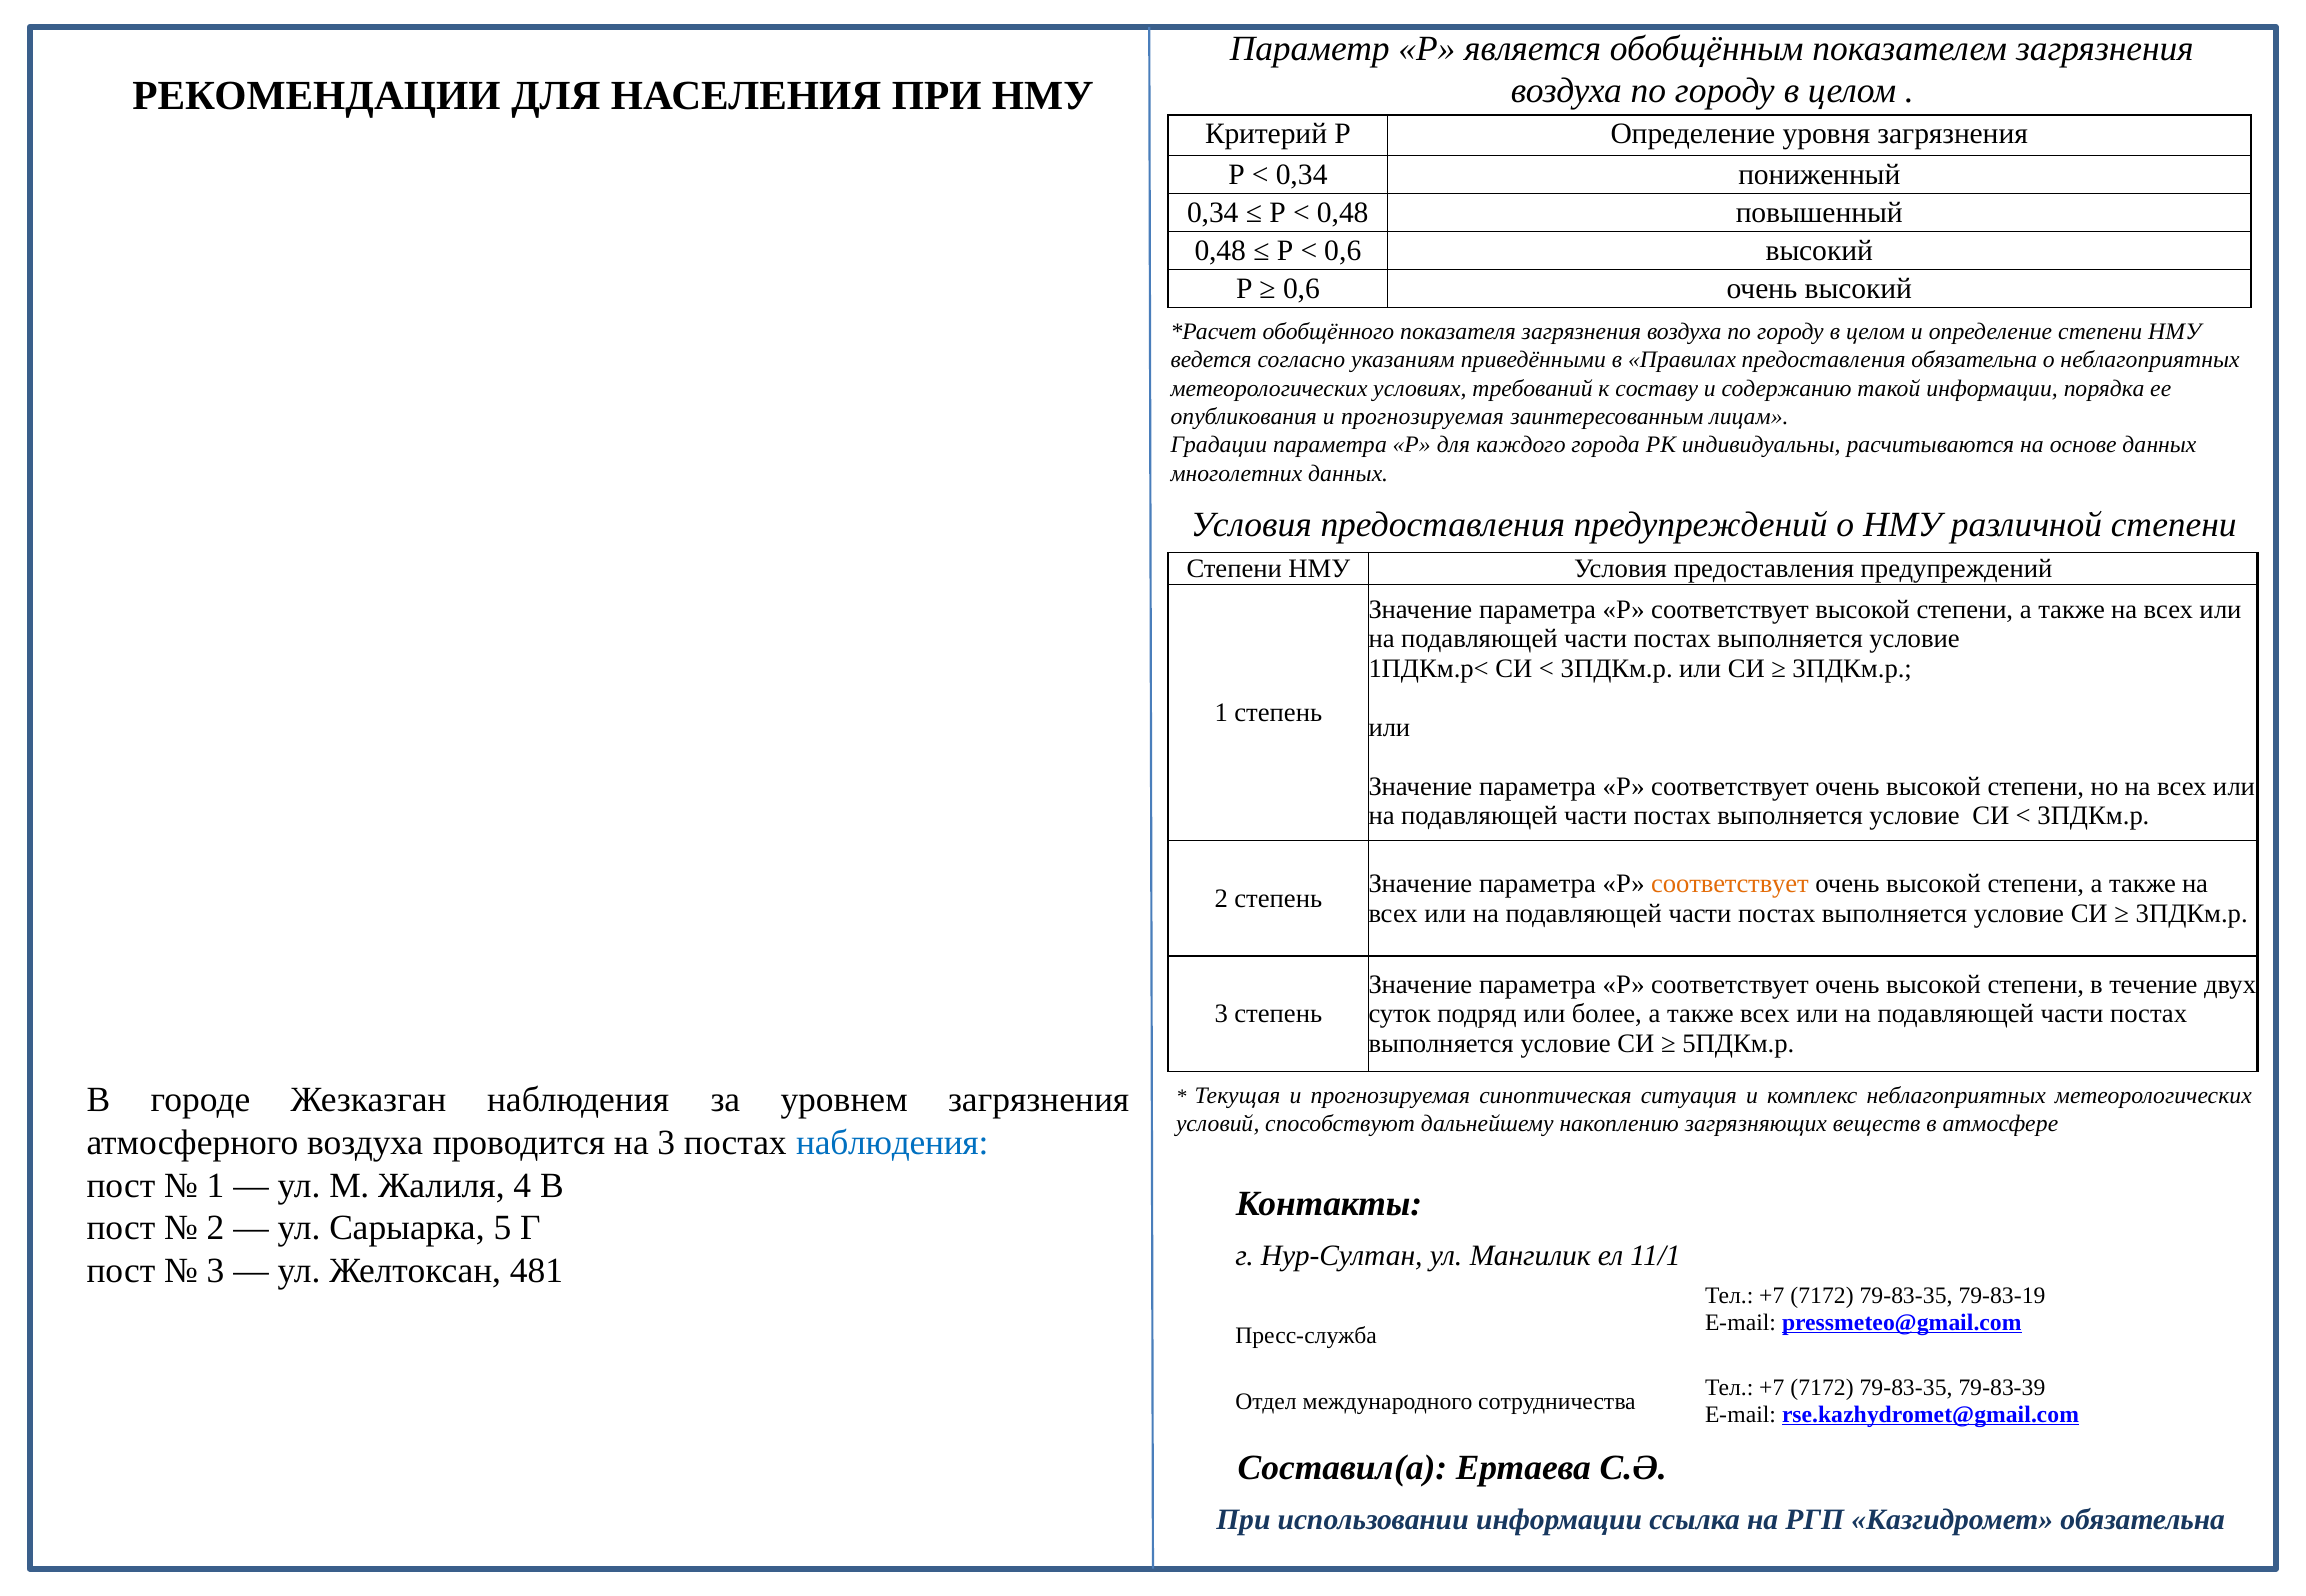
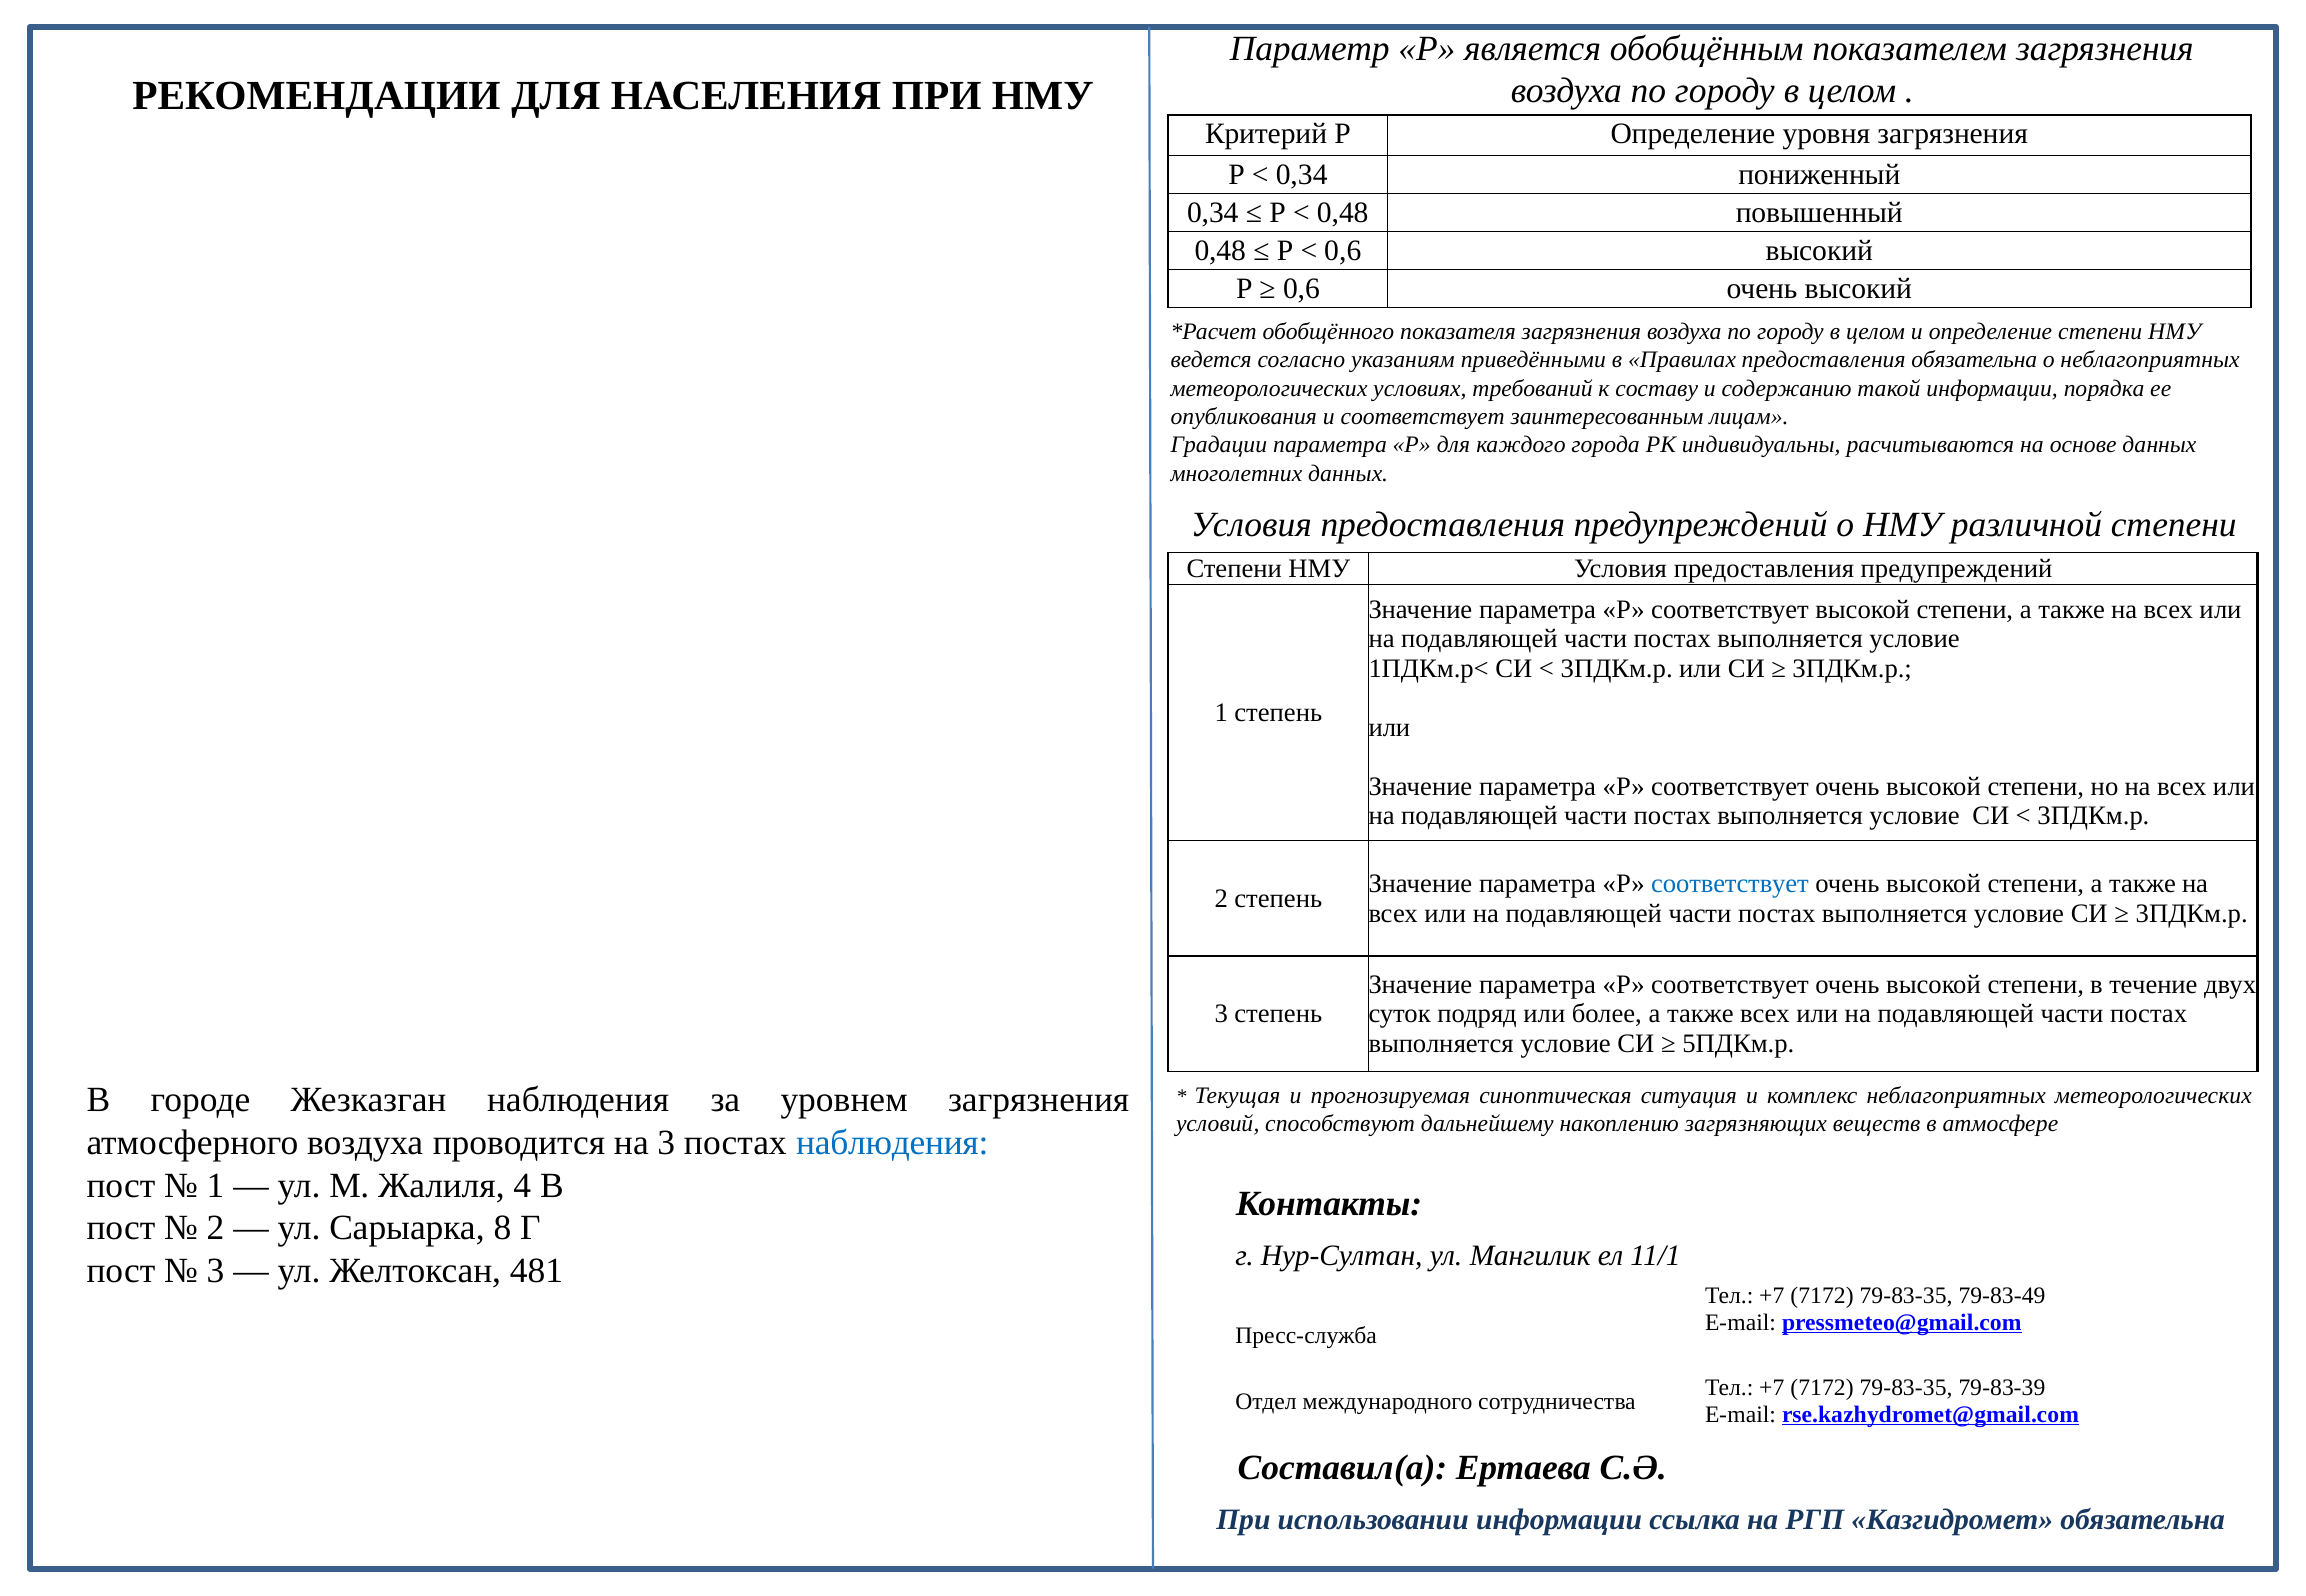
опубликования и прогнозируемая: прогнозируемая -> соответствует
соответствует at (1730, 884) colour: orange -> blue
5: 5 -> 8
79-83-19: 79-83-19 -> 79-83-49
